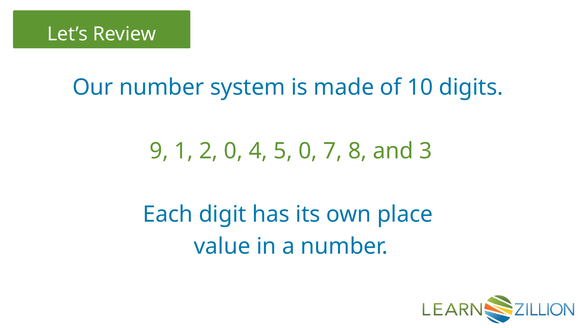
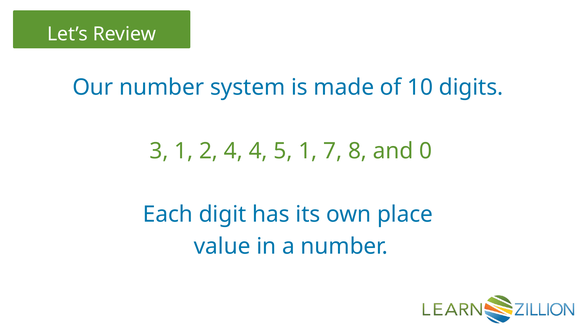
9: 9 -> 3
2 0: 0 -> 4
5 0: 0 -> 1
3: 3 -> 0
